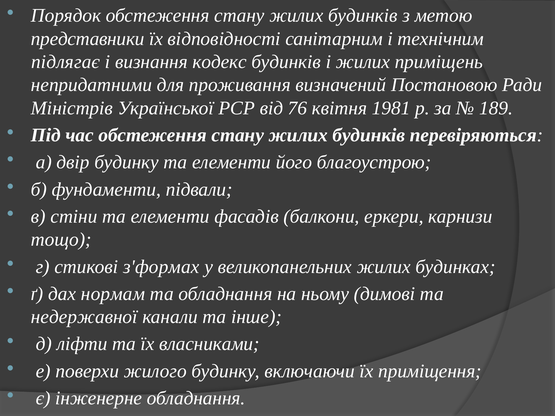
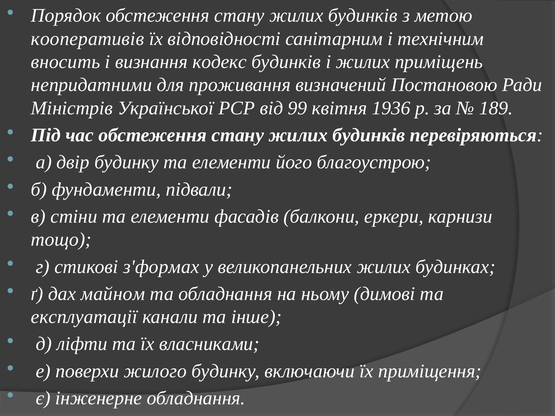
представники: представники -> кооперативів
підлягає: підлягає -> вносить
76: 76 -> 99
1981: 1981 -> 1936
нормам: нормам -> майном
недержавної: недержавної -> експлуатації
